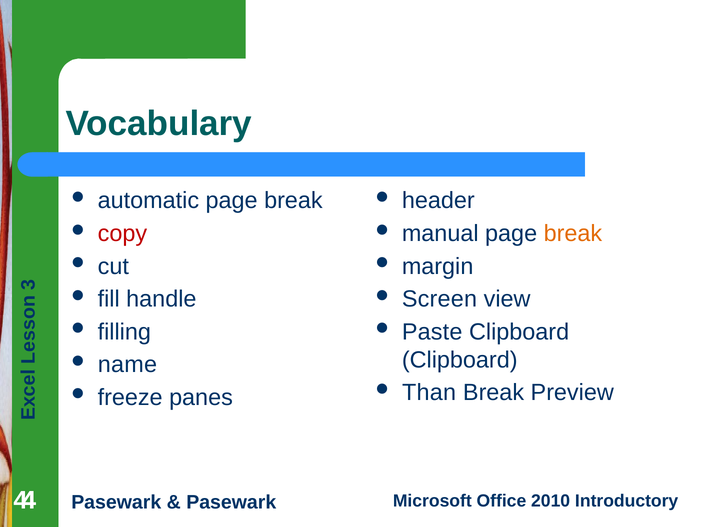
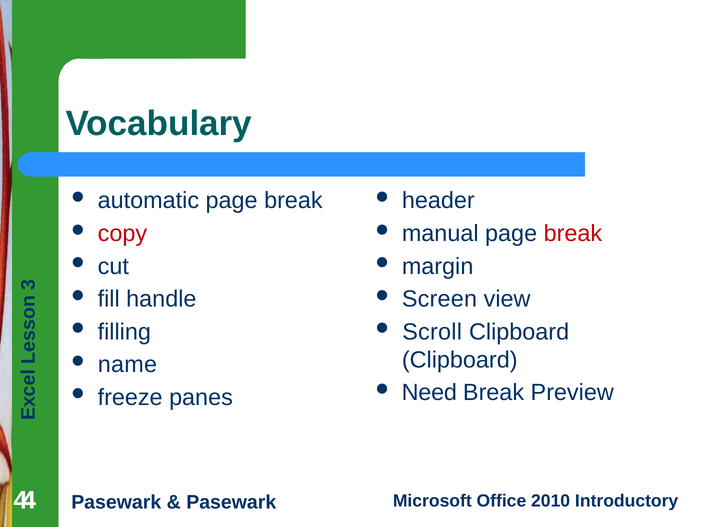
break at (573, 233) colour: orange -> red
Paste: Paste -> Scroll
Than: Than -> Need
